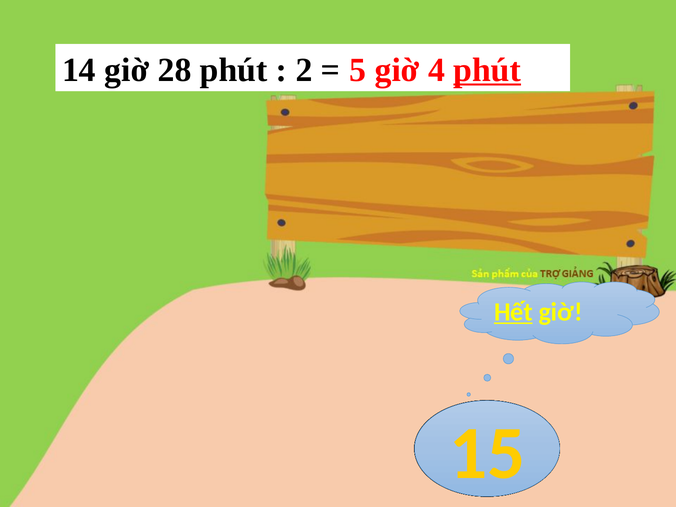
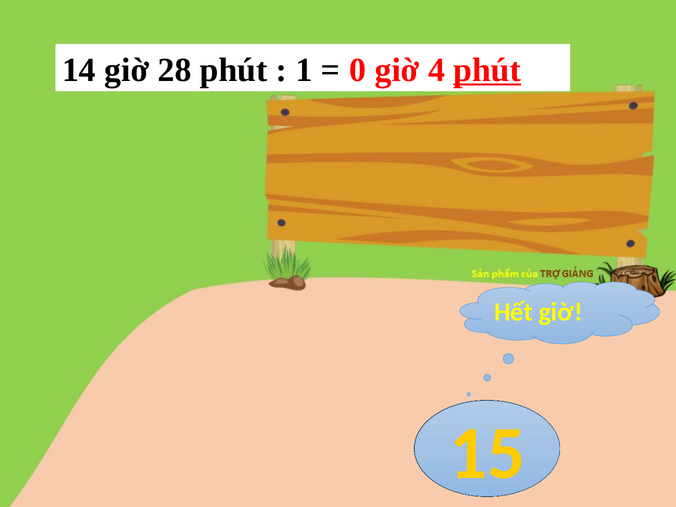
2: 2 -> 1
5: 5 -> 0
Hết underline: present -> none
